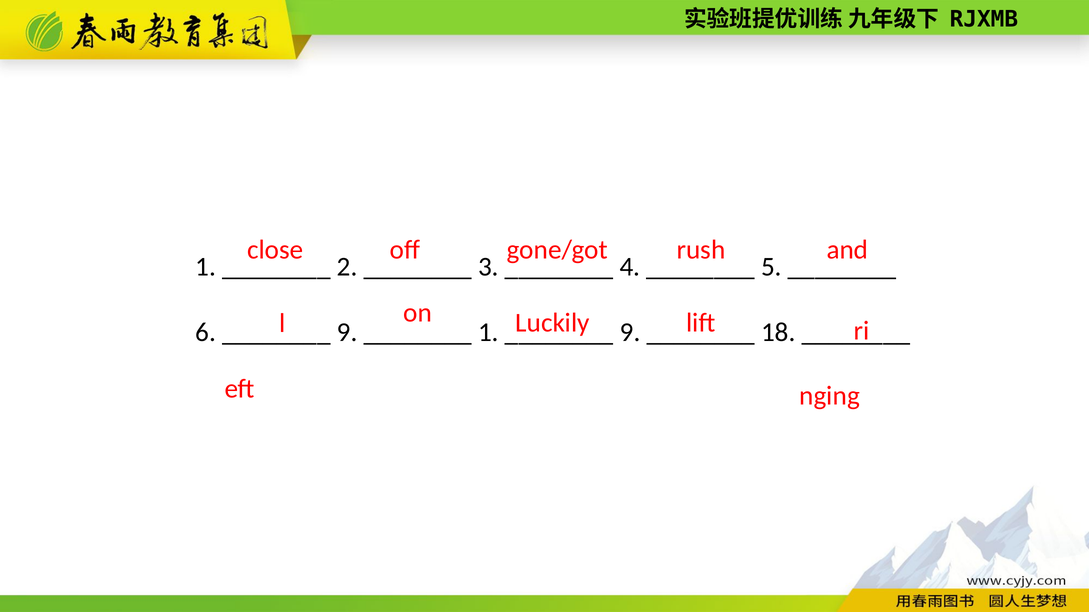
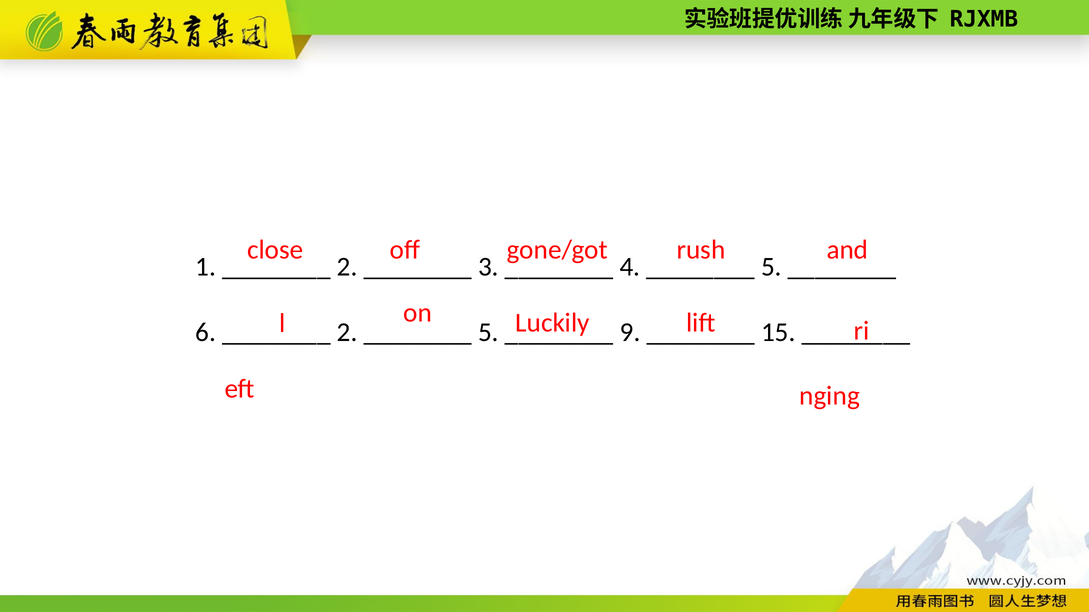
9 at (347, 332): 9 -> 2
1 at (488, 332): 1 -> 5
18: 18 -> 15
